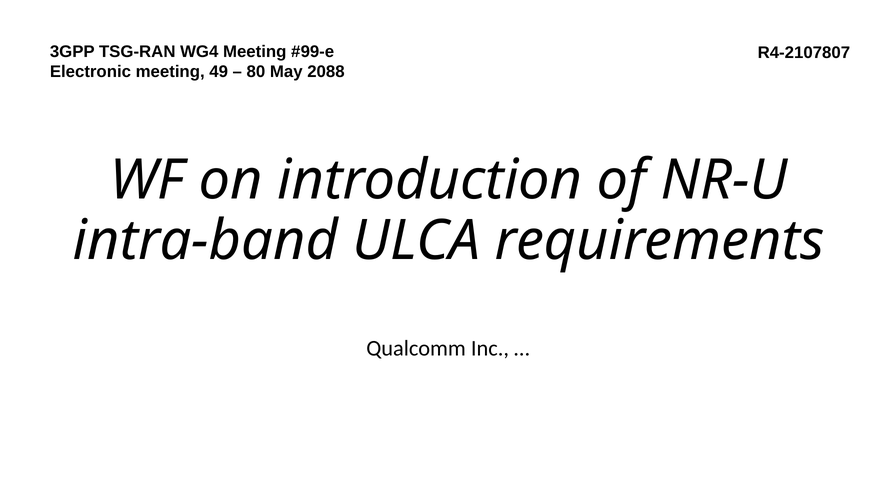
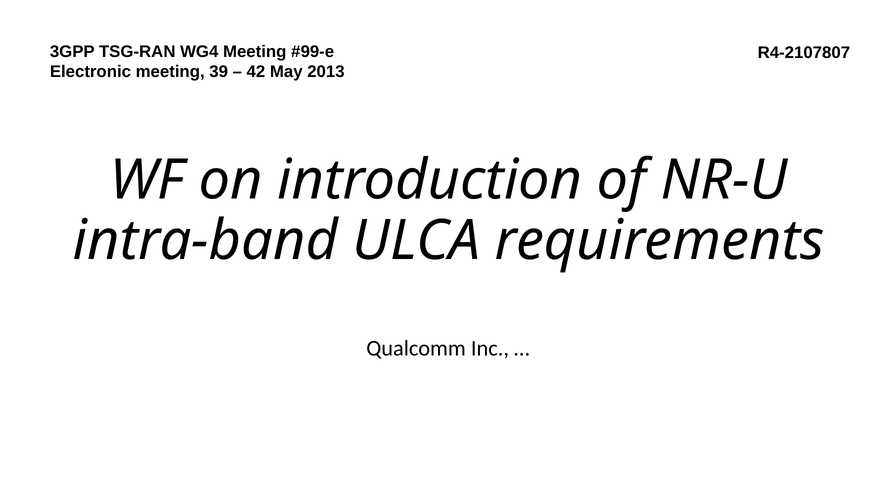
49: 49 -> 39
80: 80 -> 42
2088: 2088 -> 2013
